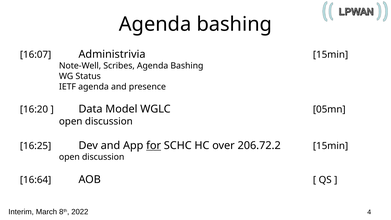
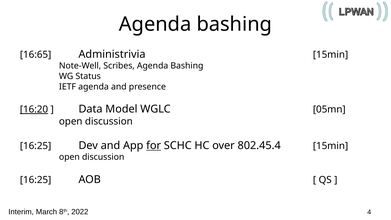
16:07: 16:07 -> 16:65
16:20 underline: none -> present
206.72.2: 206.72.2 -> 802.45.4
16:64 at (36, 180): 16:64 -> 16:25
